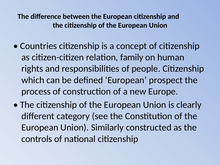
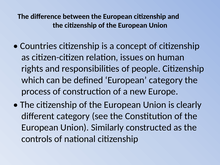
family: family -> issues
European prospect: prospect -> category
